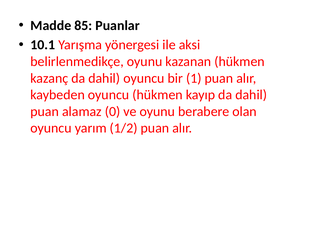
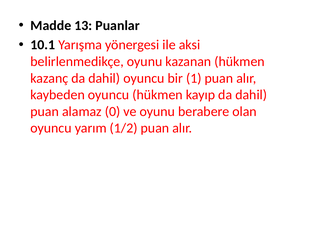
85: 85 -> 13
